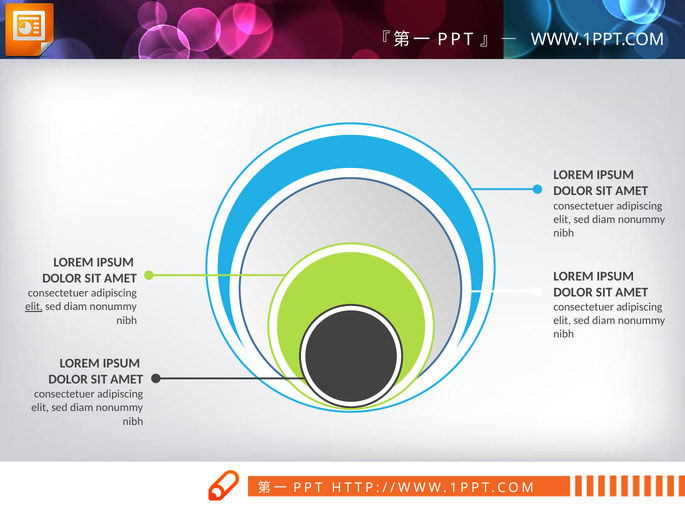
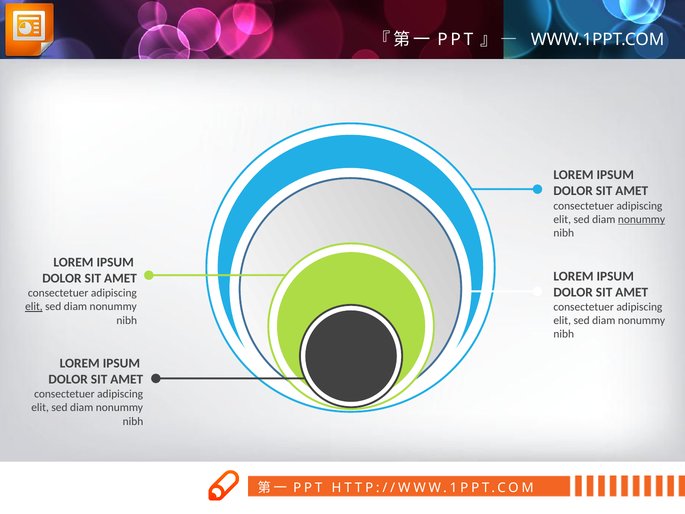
nonummy at (642, 219) underline: none -> present
